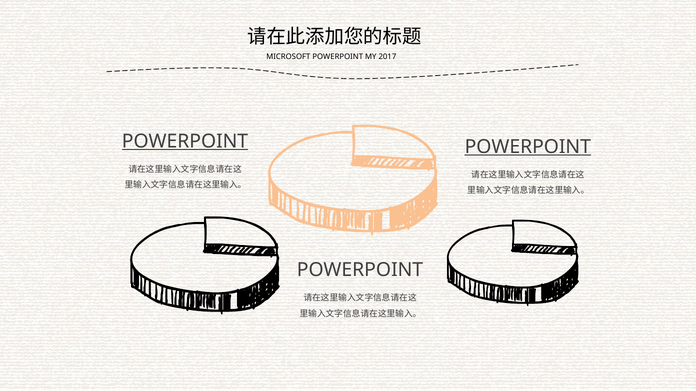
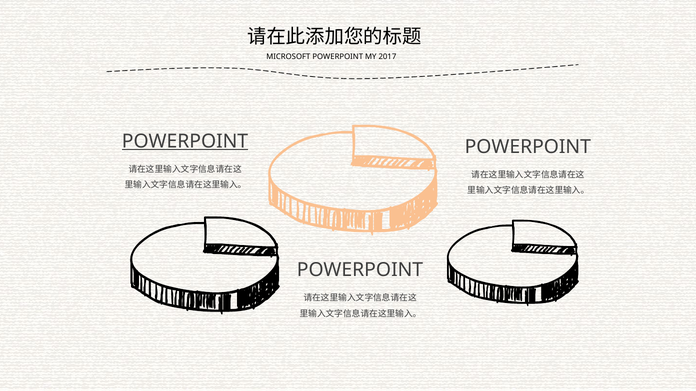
POWERPOINT at (528, 147) underline: present -> none
